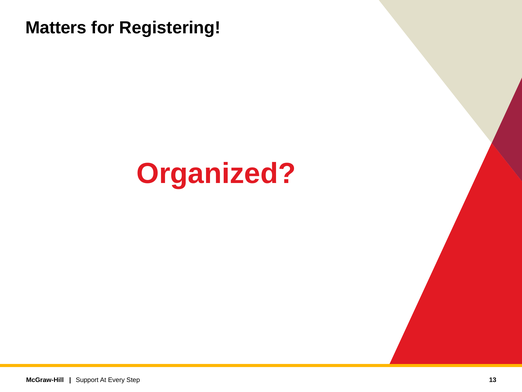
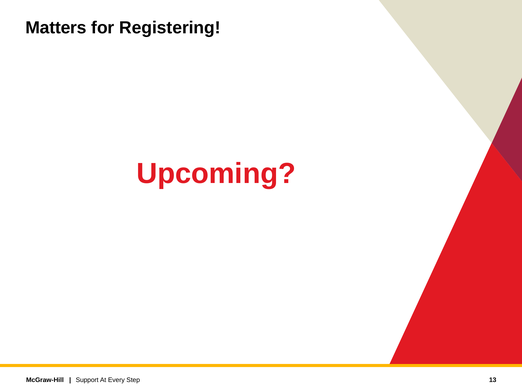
Organized: Organized -> Upcoming
